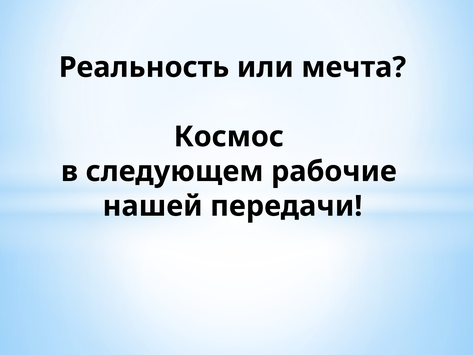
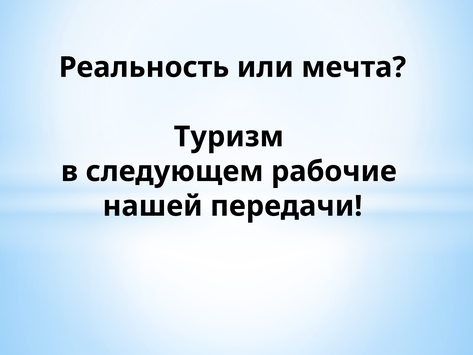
Космос: Космос -> Туризм
